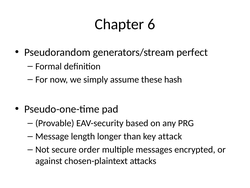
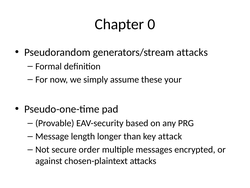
6: 6 -> 0
generators/stream perfect: perfect -> attacks
hash: hash -> your
